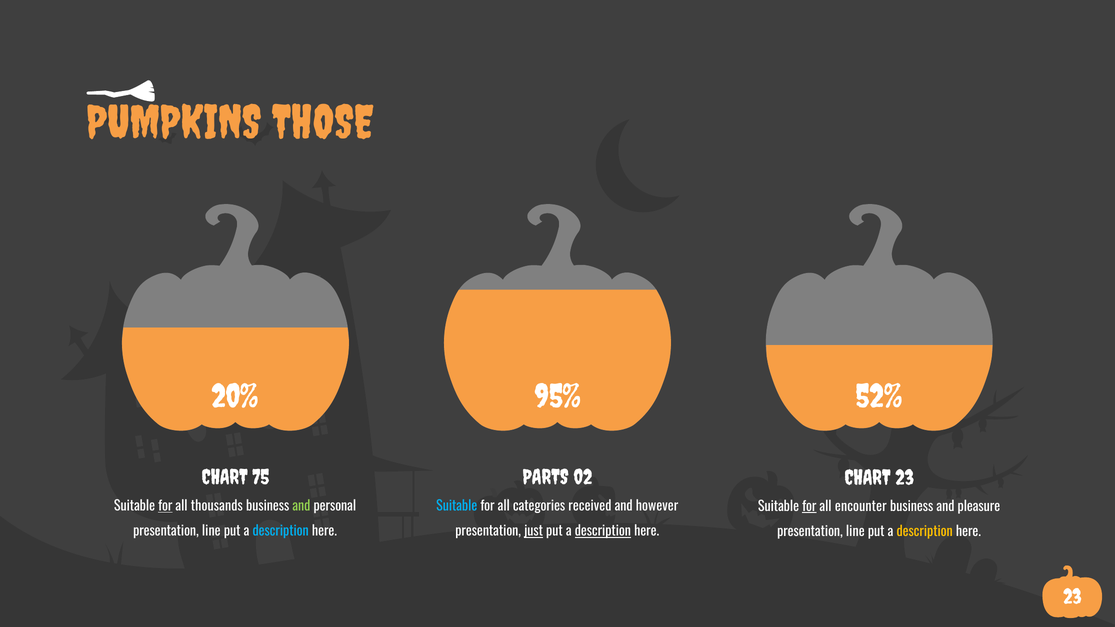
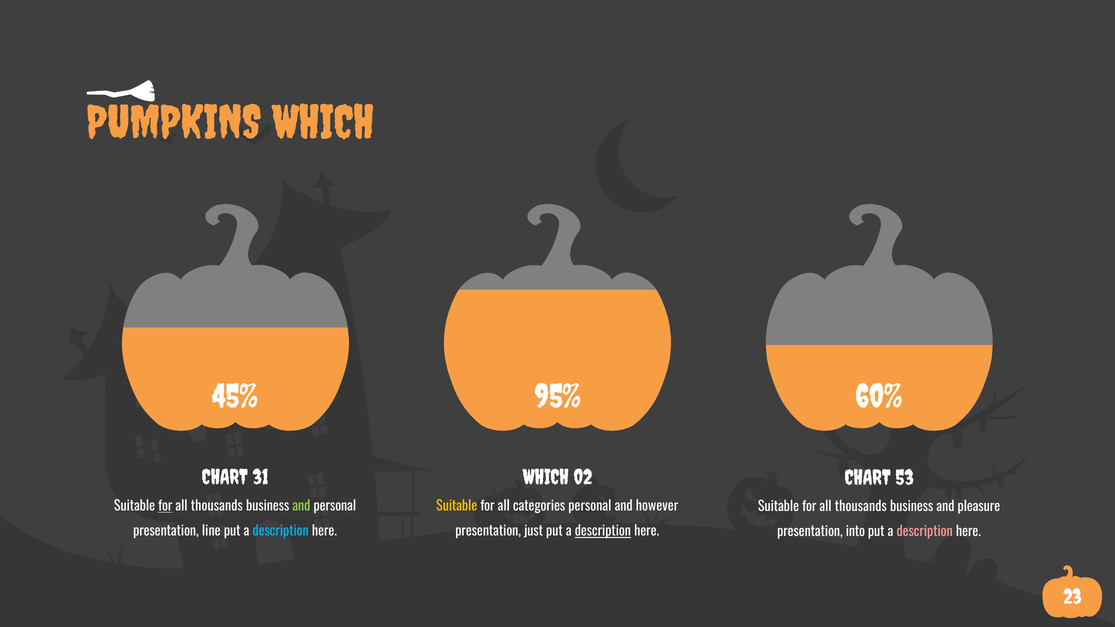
PUMPKINS THOSE: THOSE -> WHICH
20%: 20% -> 45%
52%: 52% -> 60%
75: 75 -> 31
PARTS at (546, 478): PARTS -> WHICH
CHART 23: 23 -> 53
Suitable at (457, 506) colour: light blue -> yellow
categories received: received -> personal
for at (809, 507) underline: present -> none
encounter at (861, 507): encounter -> thousands
just underline: present -> none
line at (855, 532): line -> into
description at (925, 532) colour: yellow -> pink
